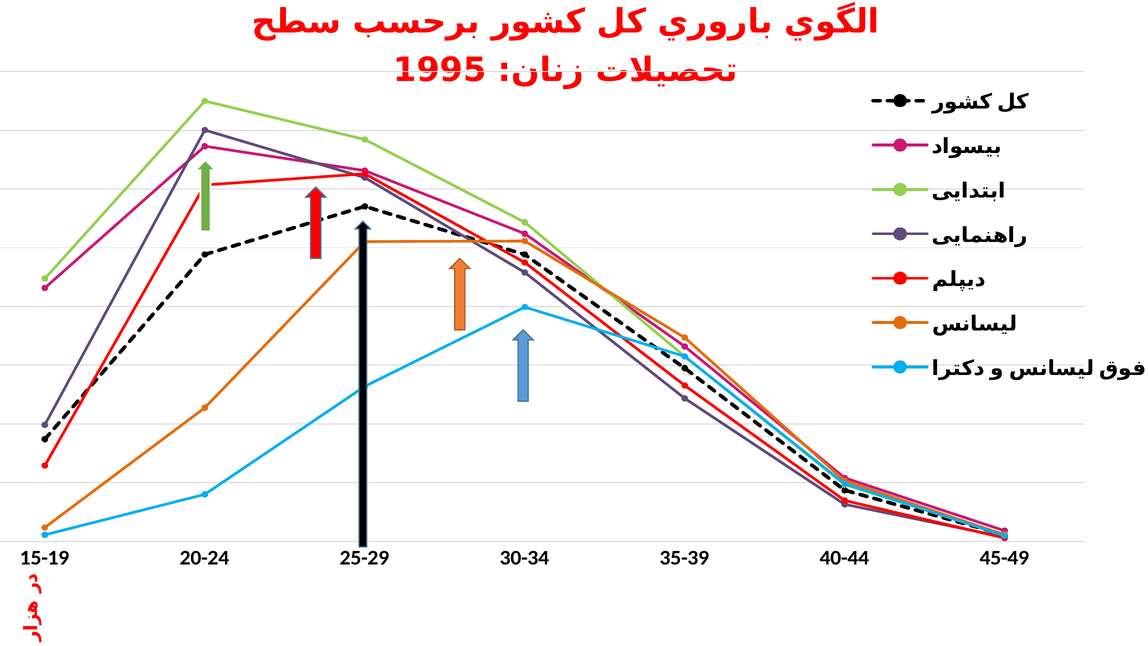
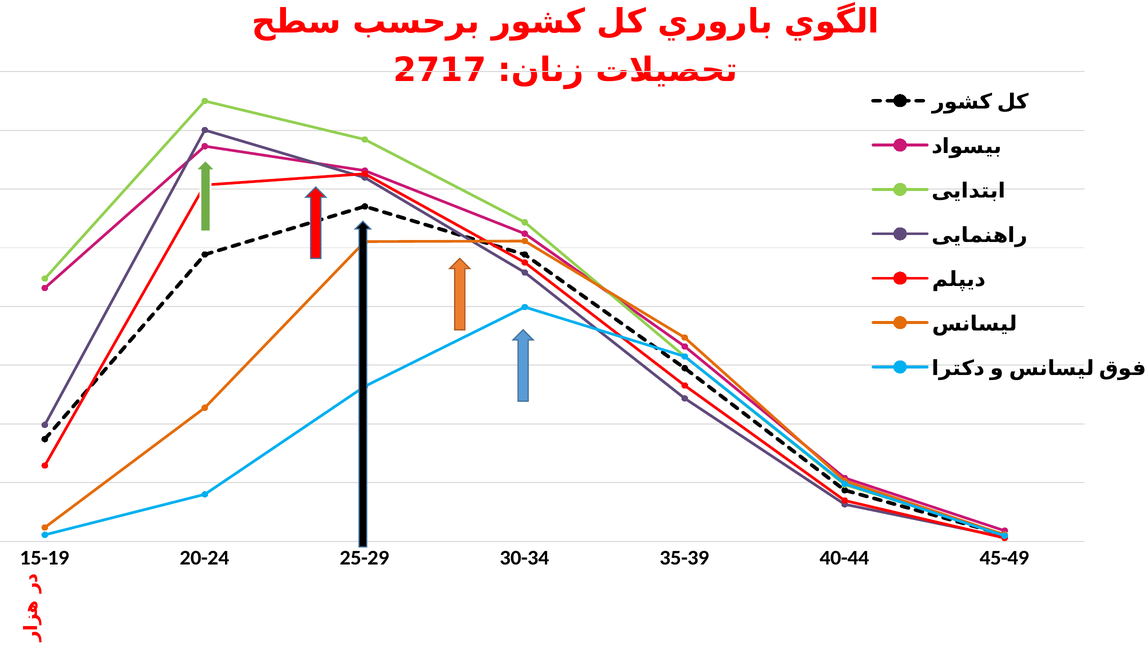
1995: 1995 -> 2717
